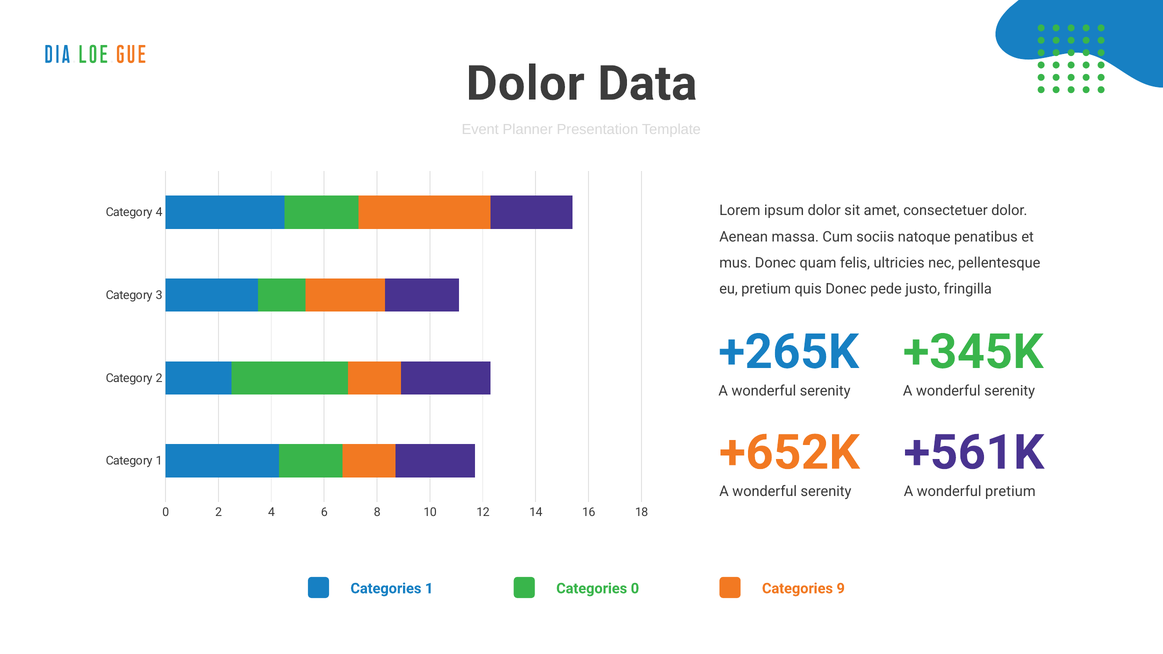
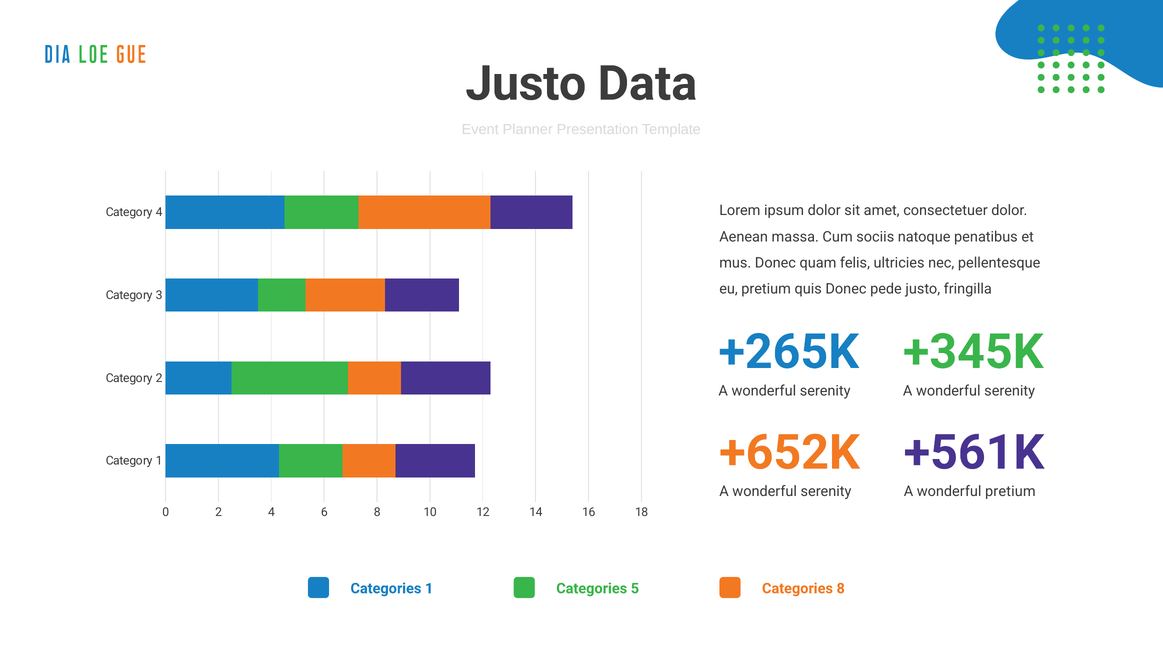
Dolor at (525, 84): Dolor -> Justo
Categories 0: 0 -> 5
Categories 9: 9 -> 8
